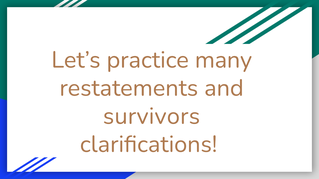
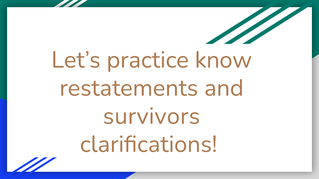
many: many -> know
